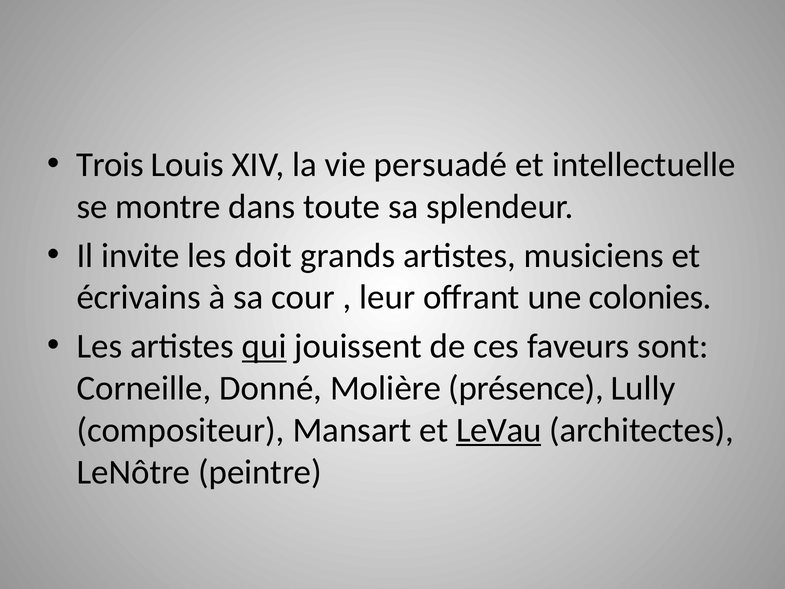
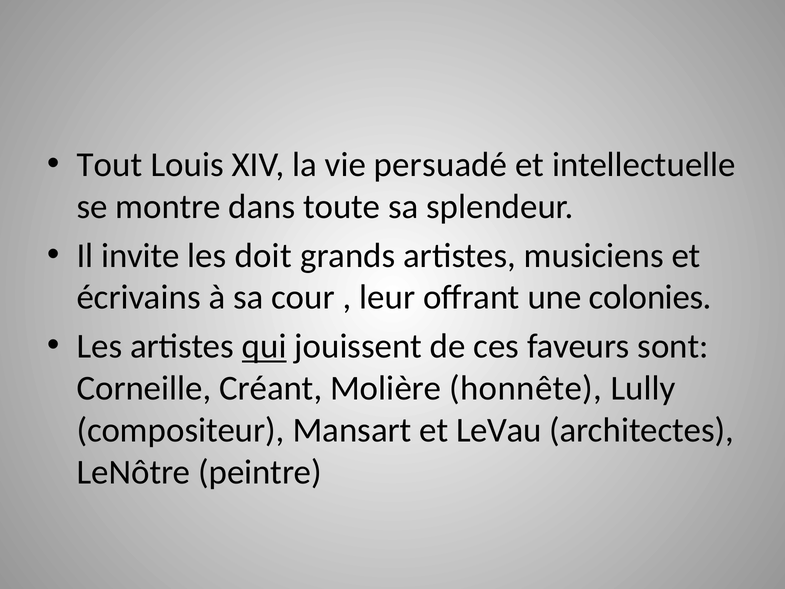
Trois: Trois -> Tout
Donné: Donné -> Créant
présence: présence -> honnête
LeVau underline: present -> none
